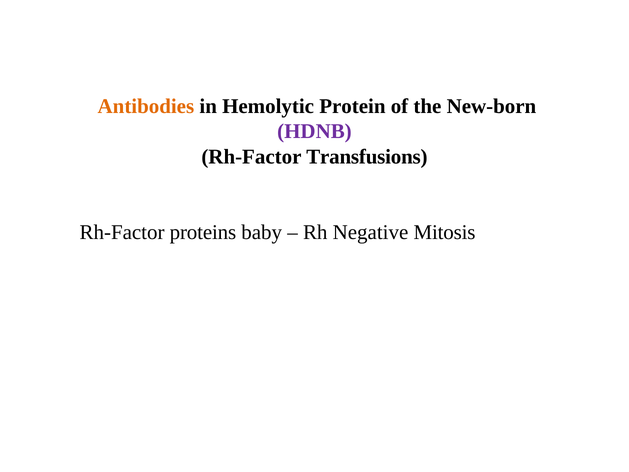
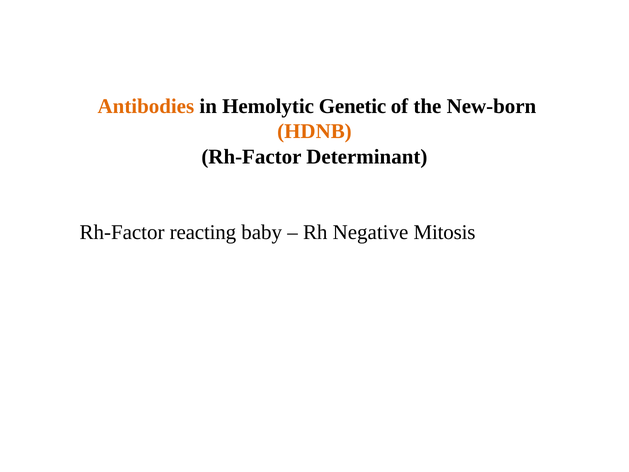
Protein: Protein -> Genetic
HDNB colour: purple -> orange
Transfusions: Transfusions -> Determinant
proteins: proteins -> reacting
